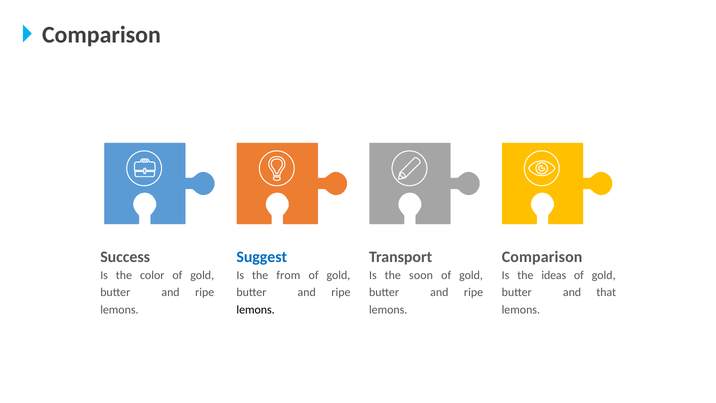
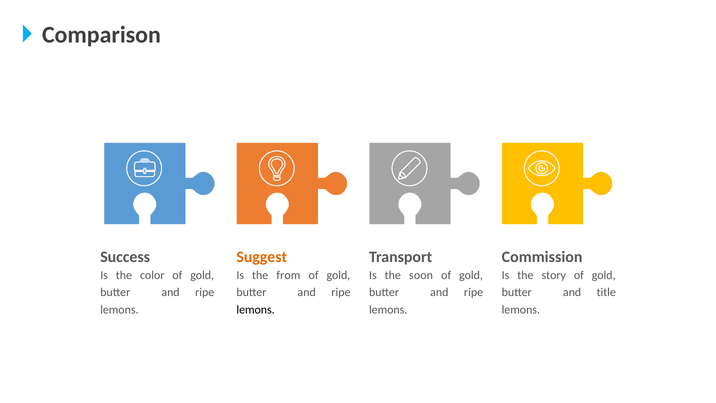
Suggest colour: blue -> orange
Comparison at (542, 257): Comparison -> Commission
ideas: ideas -> story
that: that -> title
